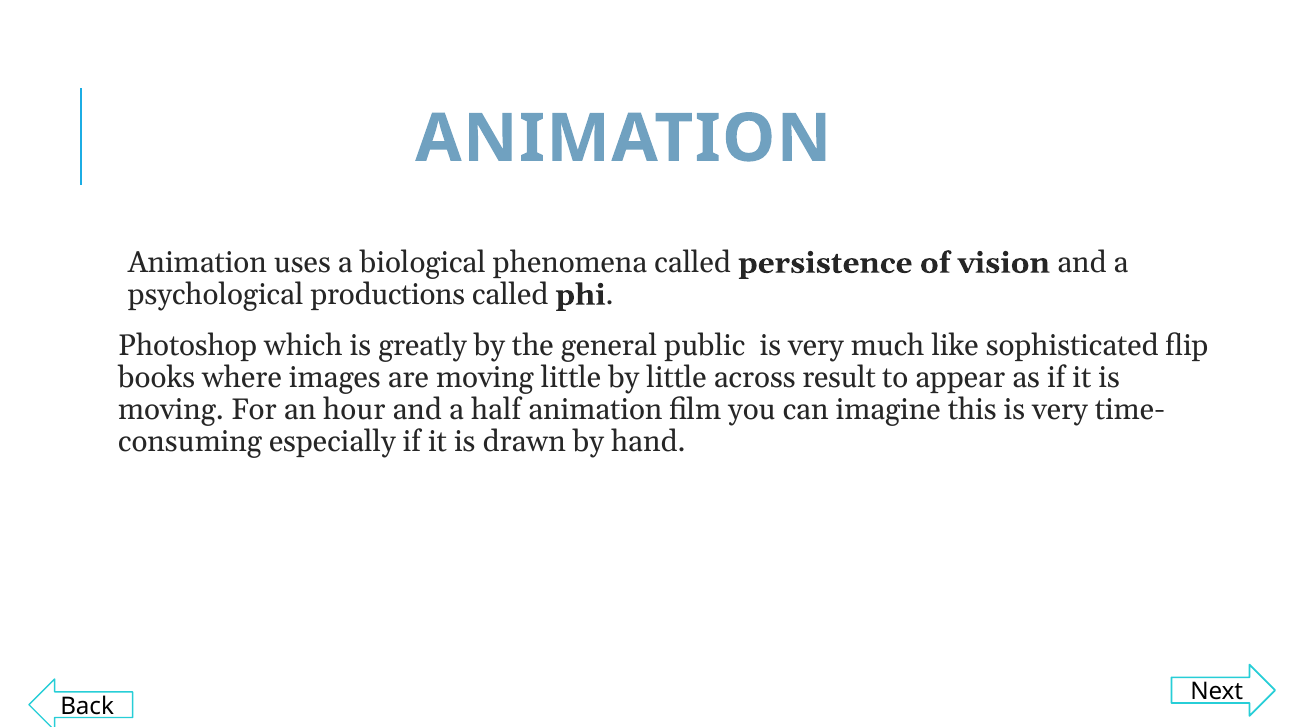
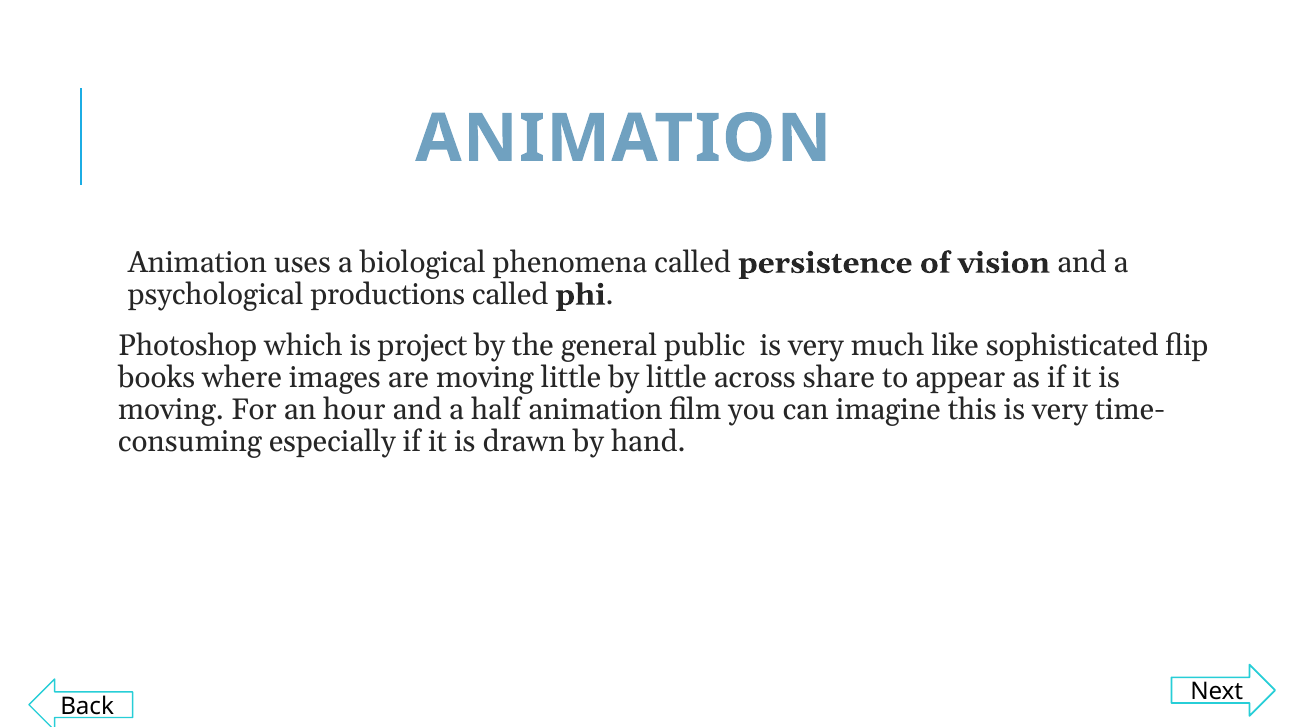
greatly: greatly -> project
result: result -> share
